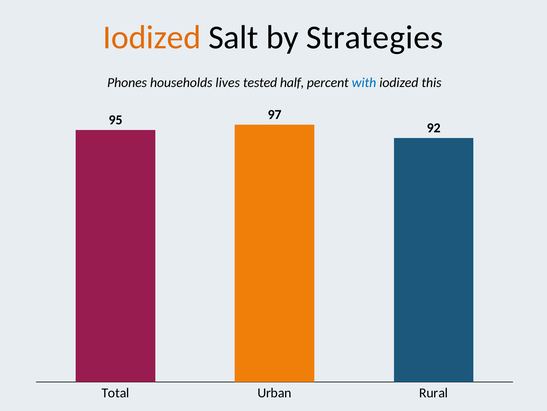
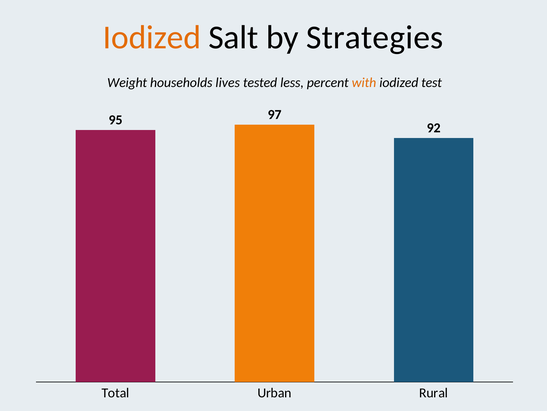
Phones: Phones -> Weight
half: half -> less
with colour: blue -> orange
this: this -> test
